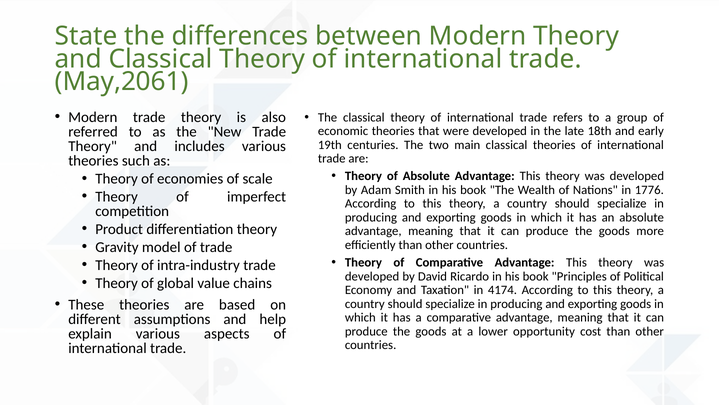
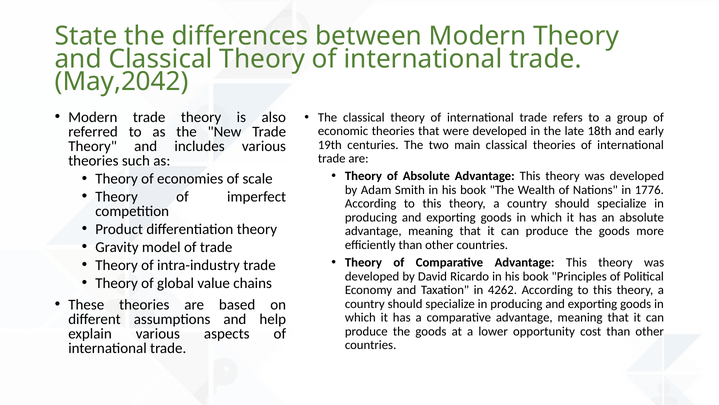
May,2061: May,2061 -> May,2042
4174: 4174 -> 4262
